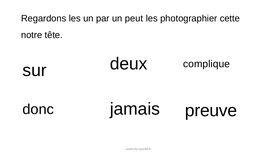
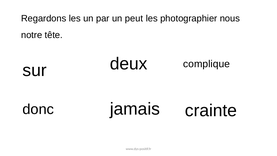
cette: cette -> nous
preuve: preuve -> crainte
